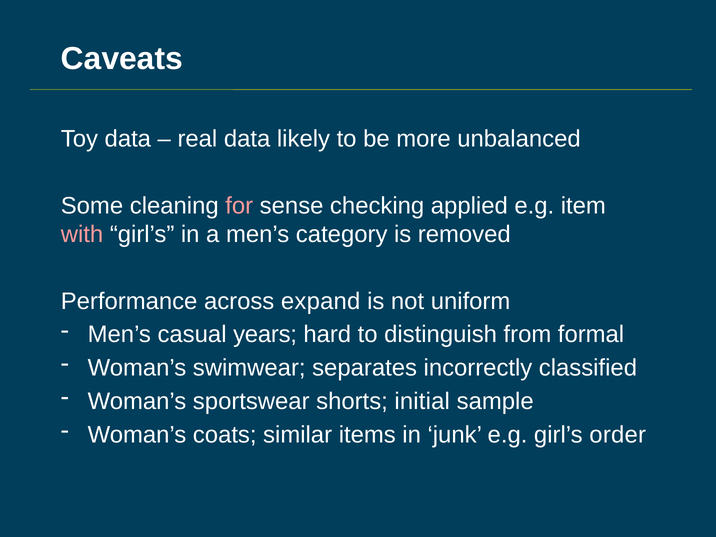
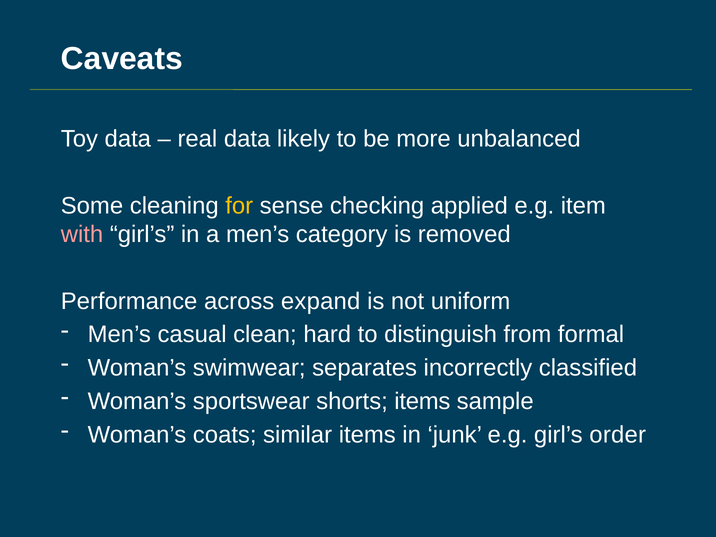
for colour: pink -> yellow
years: years -> clean
shorts initial: initial -> items
